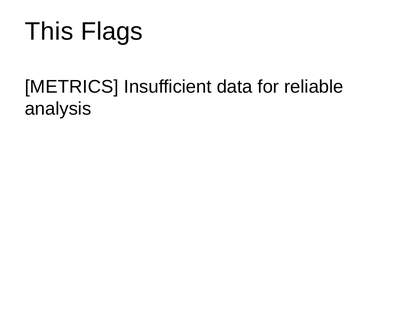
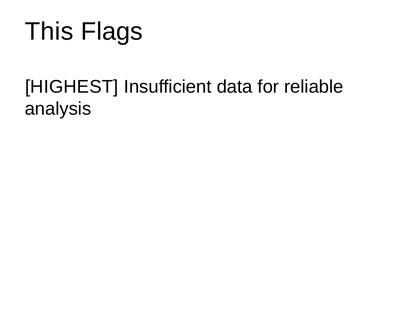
METRICS: METRICS -> HIGHEST
